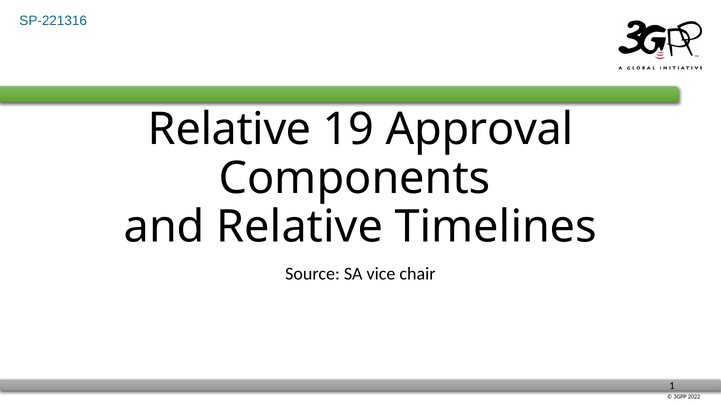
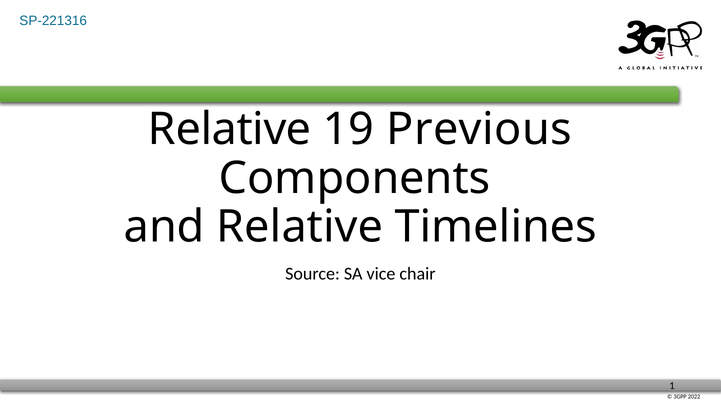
Approval: Approval -> Previous
